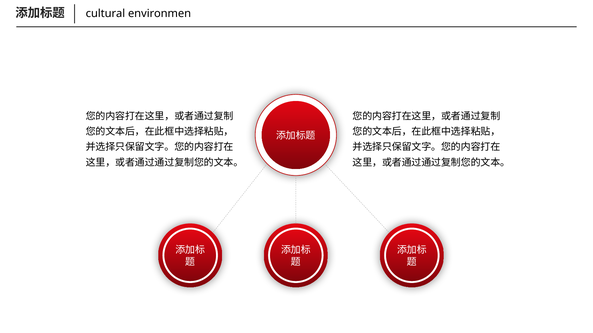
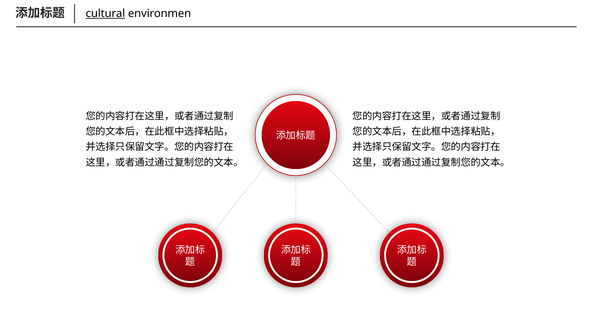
cultural underline: none -> present
